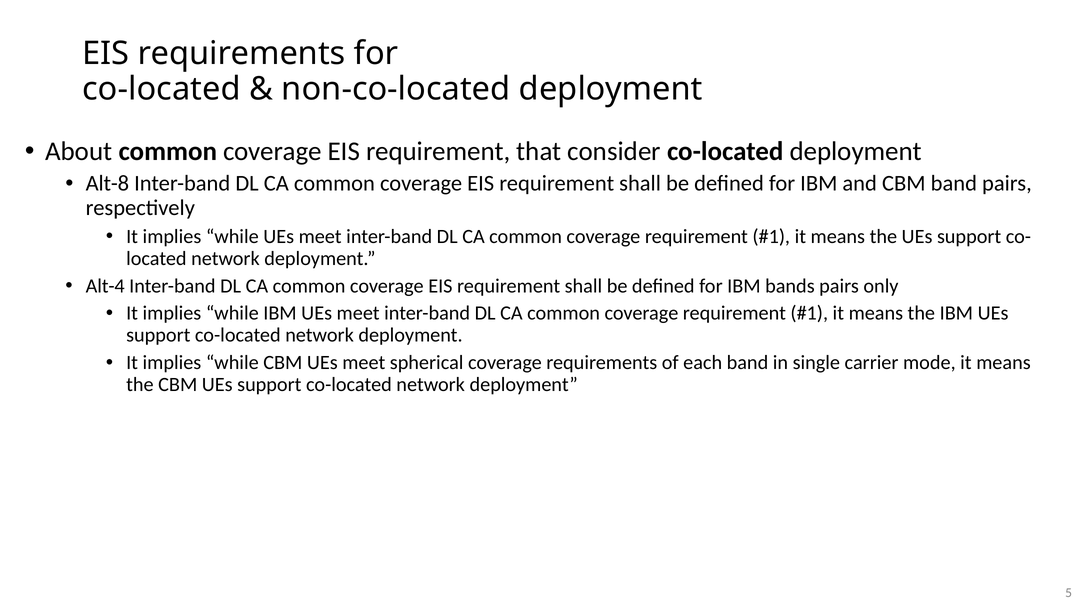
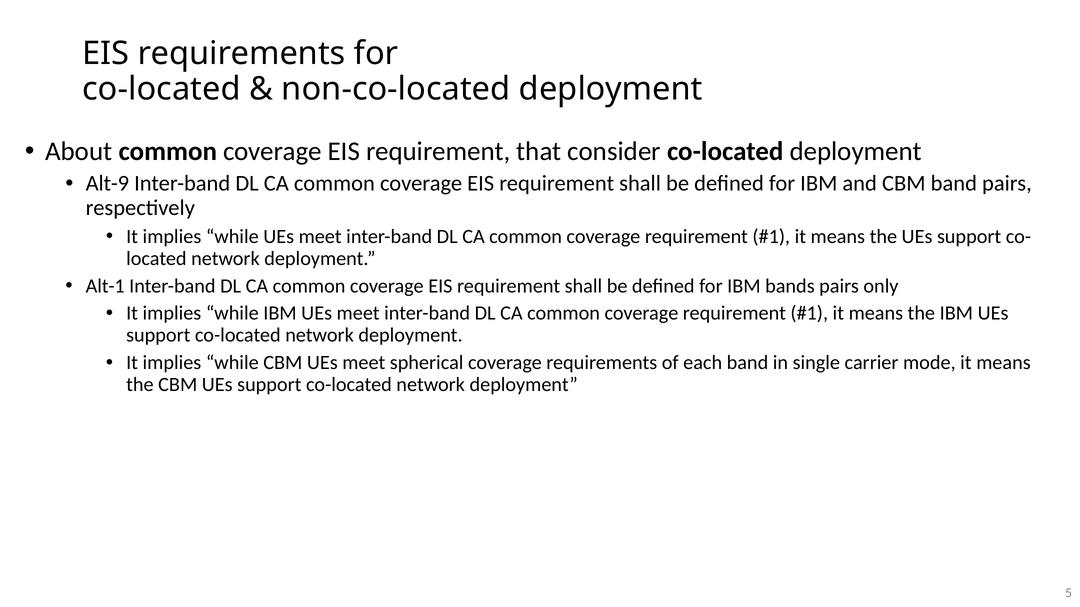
Alt-8: Alt-8 -> Alt-9
Alt-4: Alt-4 -> Alt-1
